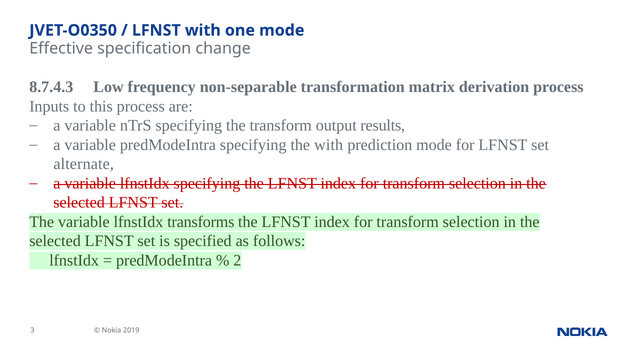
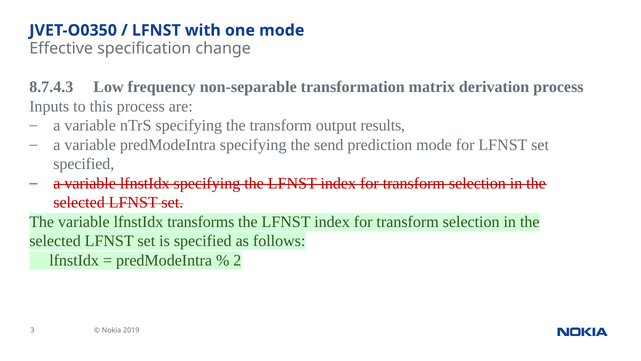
the with: with -> send
alternate at (84, 164): alternate -> specified
